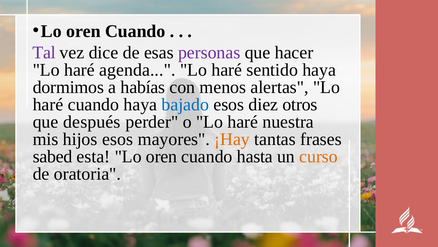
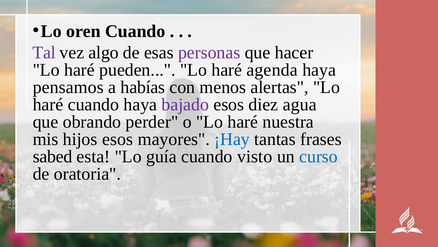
dice: dice -> algo
agenda: agenda -> pueden
sentido: sentido -> agenda
dormimos: dormimos -> pensamos
bajado colour: blue -> purple
otros: otros -> agua
después: después -> obrando
¡Hay colour: orange -> blue
esta Lo oren: oren -> guía
hasta: hasta -> visto
curso colour: orange -> blue
